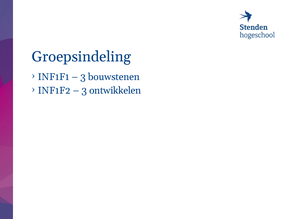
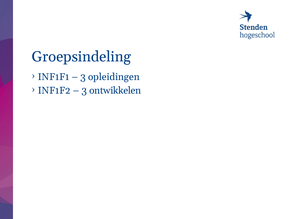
bouwstenen: bouwstenen -> opleidingen
